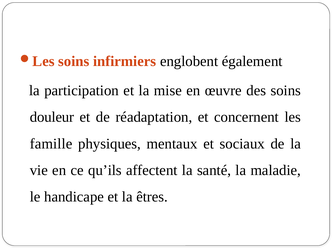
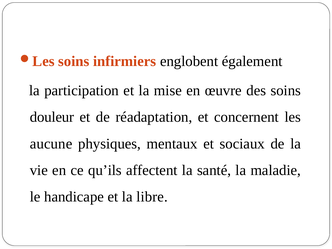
famille: famille -> aucune
êtres: êtres -> libre
